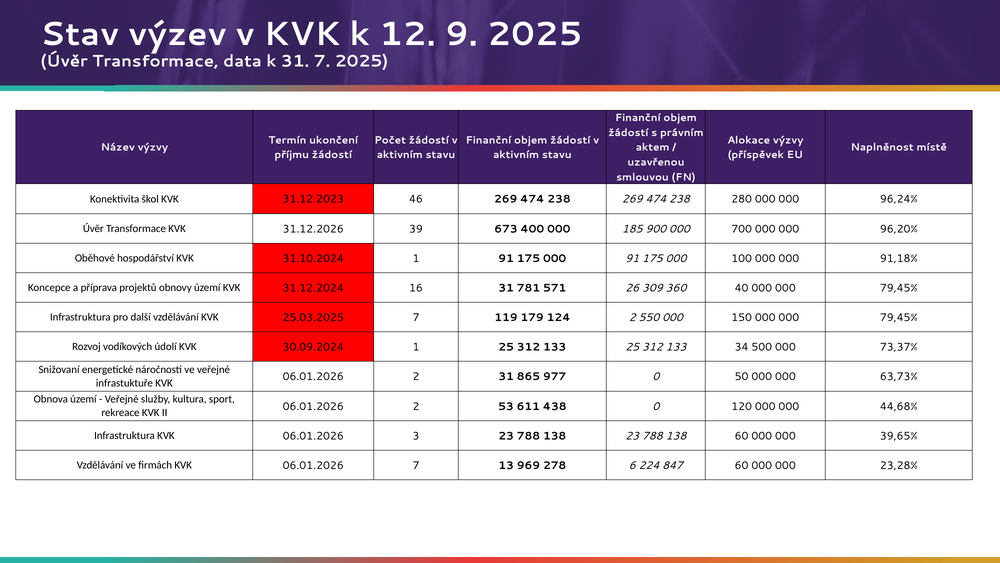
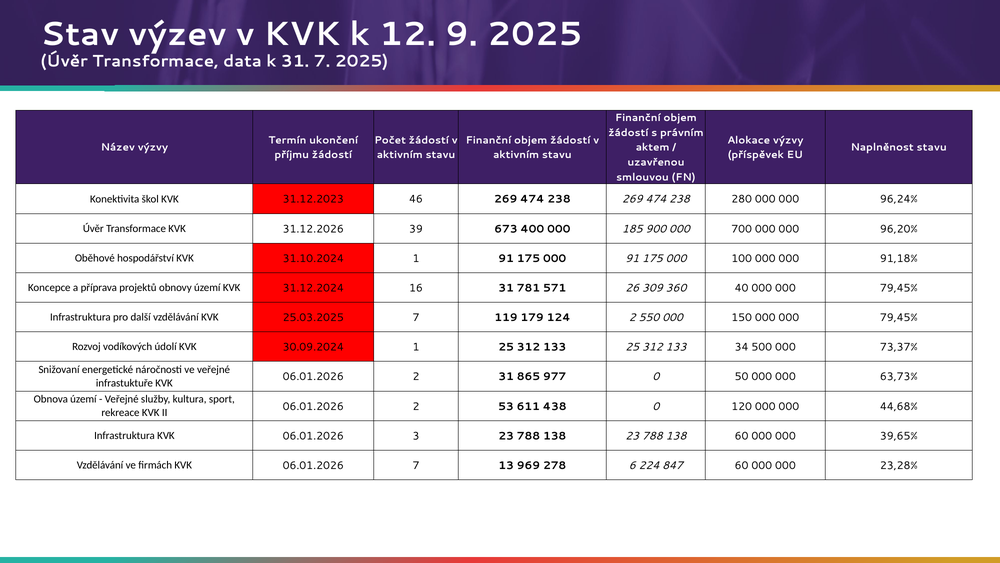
Naplněnost místě: místě -> stavu
